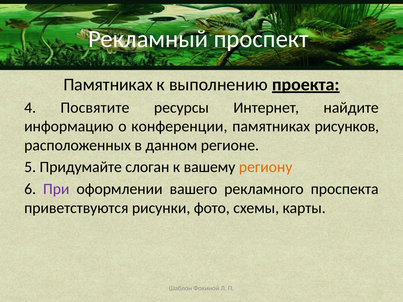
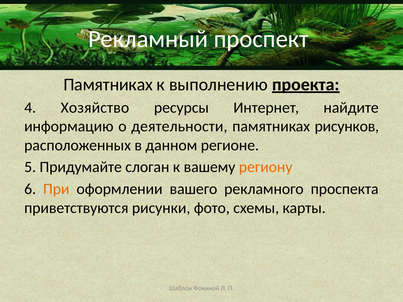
Посвятите: Посвятите -> Хозяйство
конференции: конференции -> деятельности
При colour: purple -> orange
